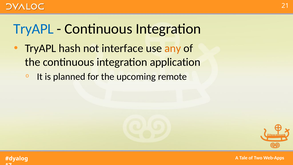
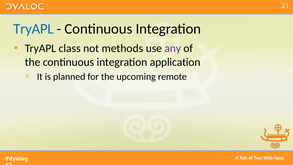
hash: hash -> class
interface: interface -> methods
any colour: orange -> purple
